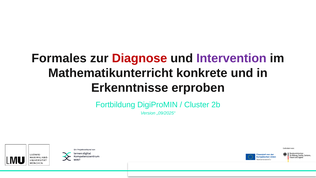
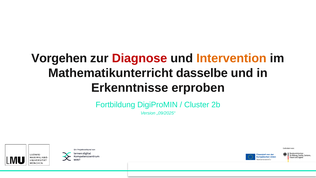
Formales: Formales -> Vorgehen
Intervention colour: purple -> orange
konkrete: konkrete -> dasselbe
